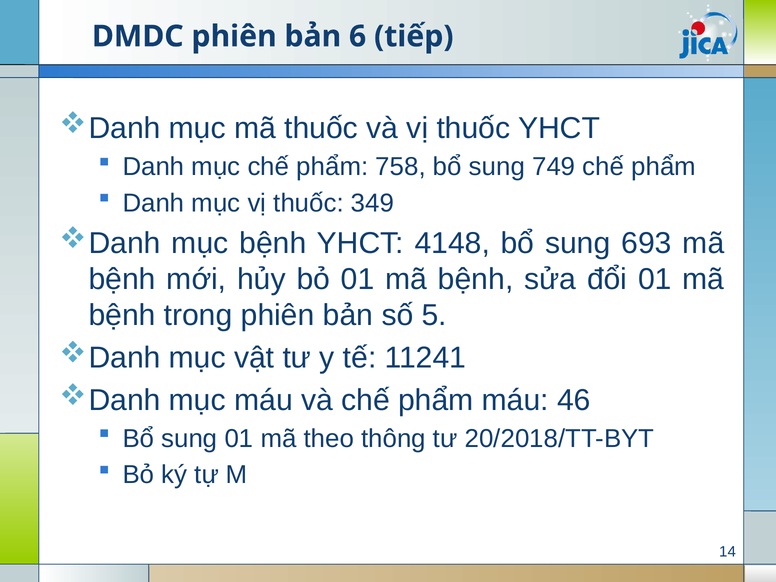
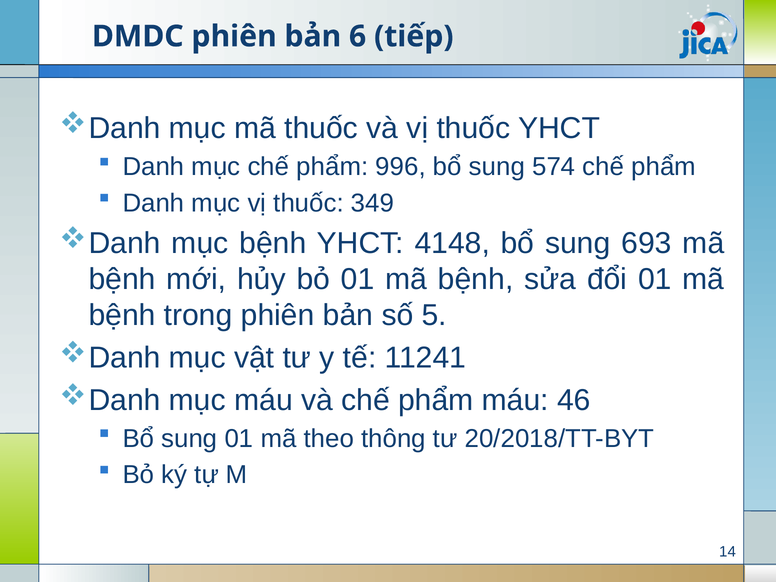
758: 758 -> 996
749: 749 -> 574
